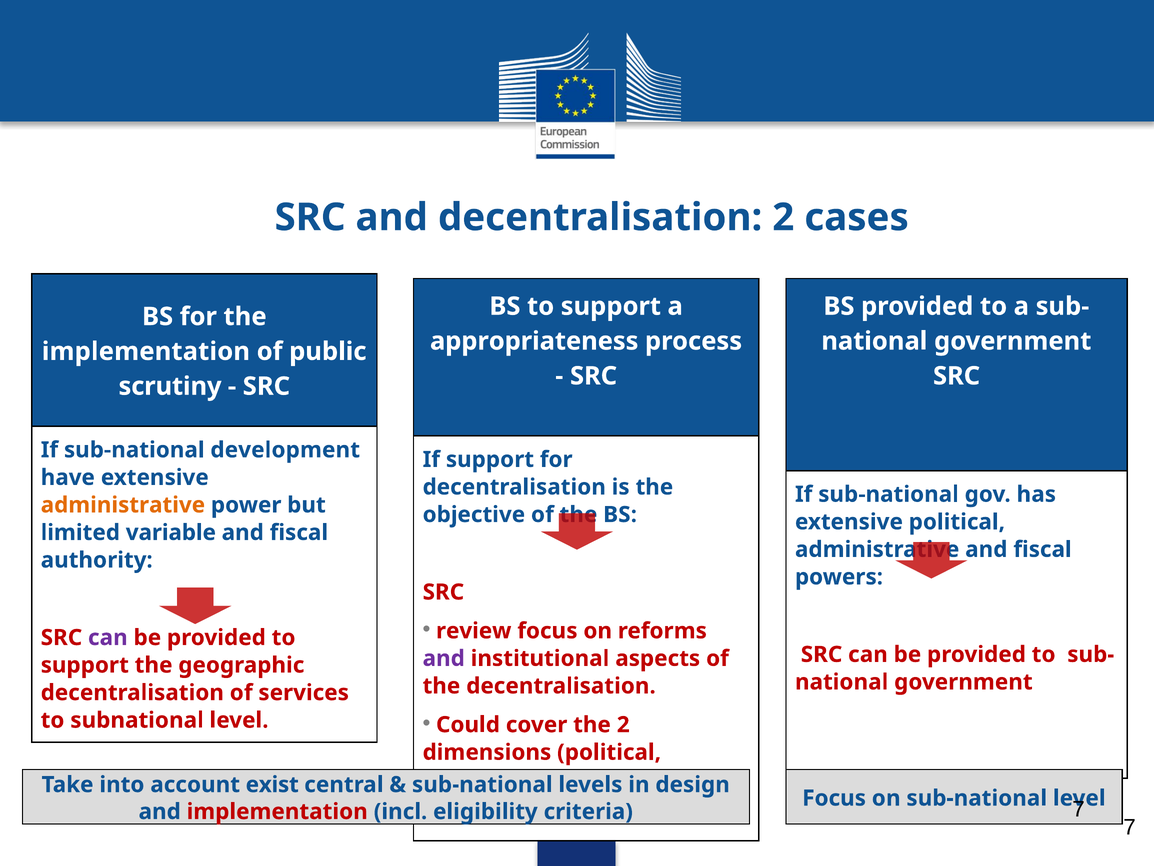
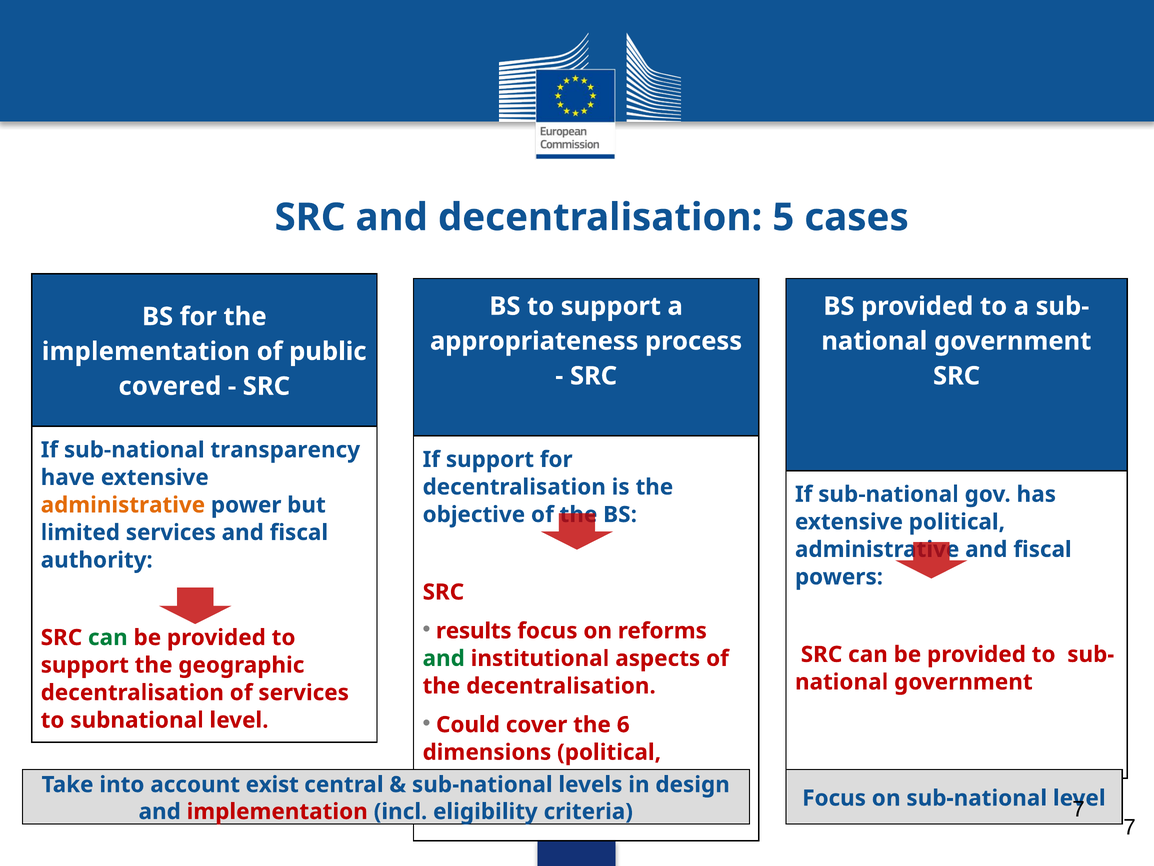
decentralisation 2: 2 -> 5
scrutiny: scrutiny -> covered
development: development -> transparency
limited variable: variable -> services
review: review -> results
can at (108, 637) colour: purple -> green
and at (444, 658) colour: purple -> green
the 2: 2 -> 6
